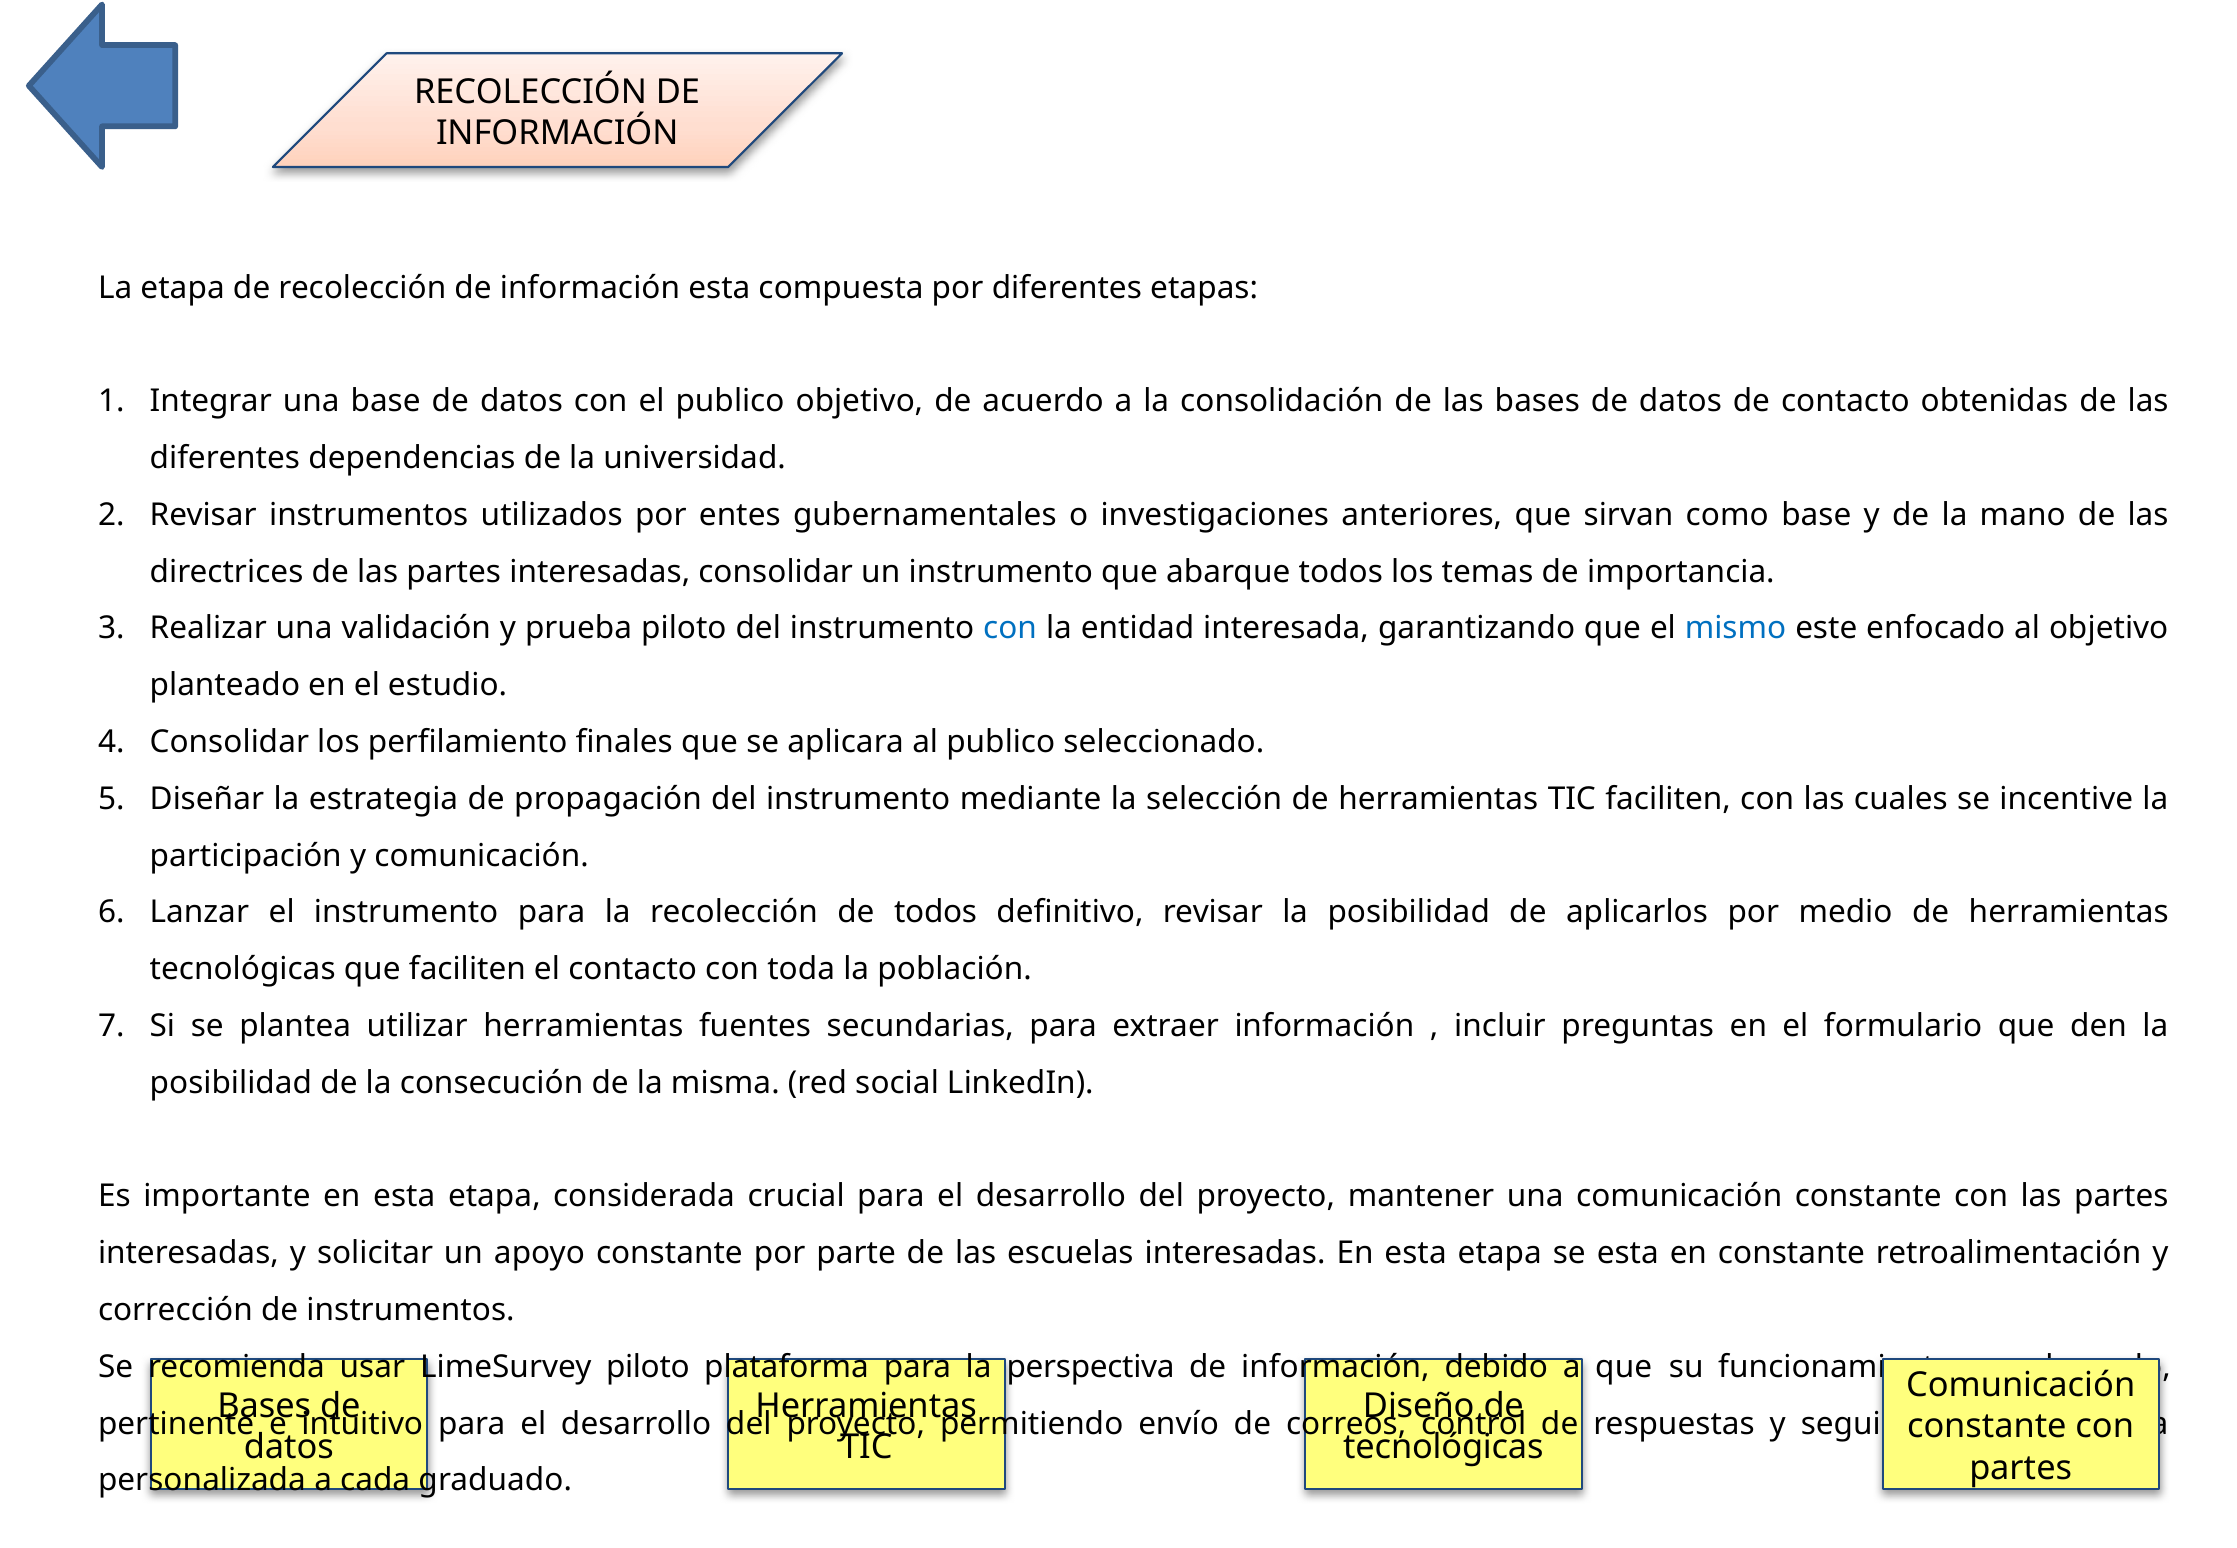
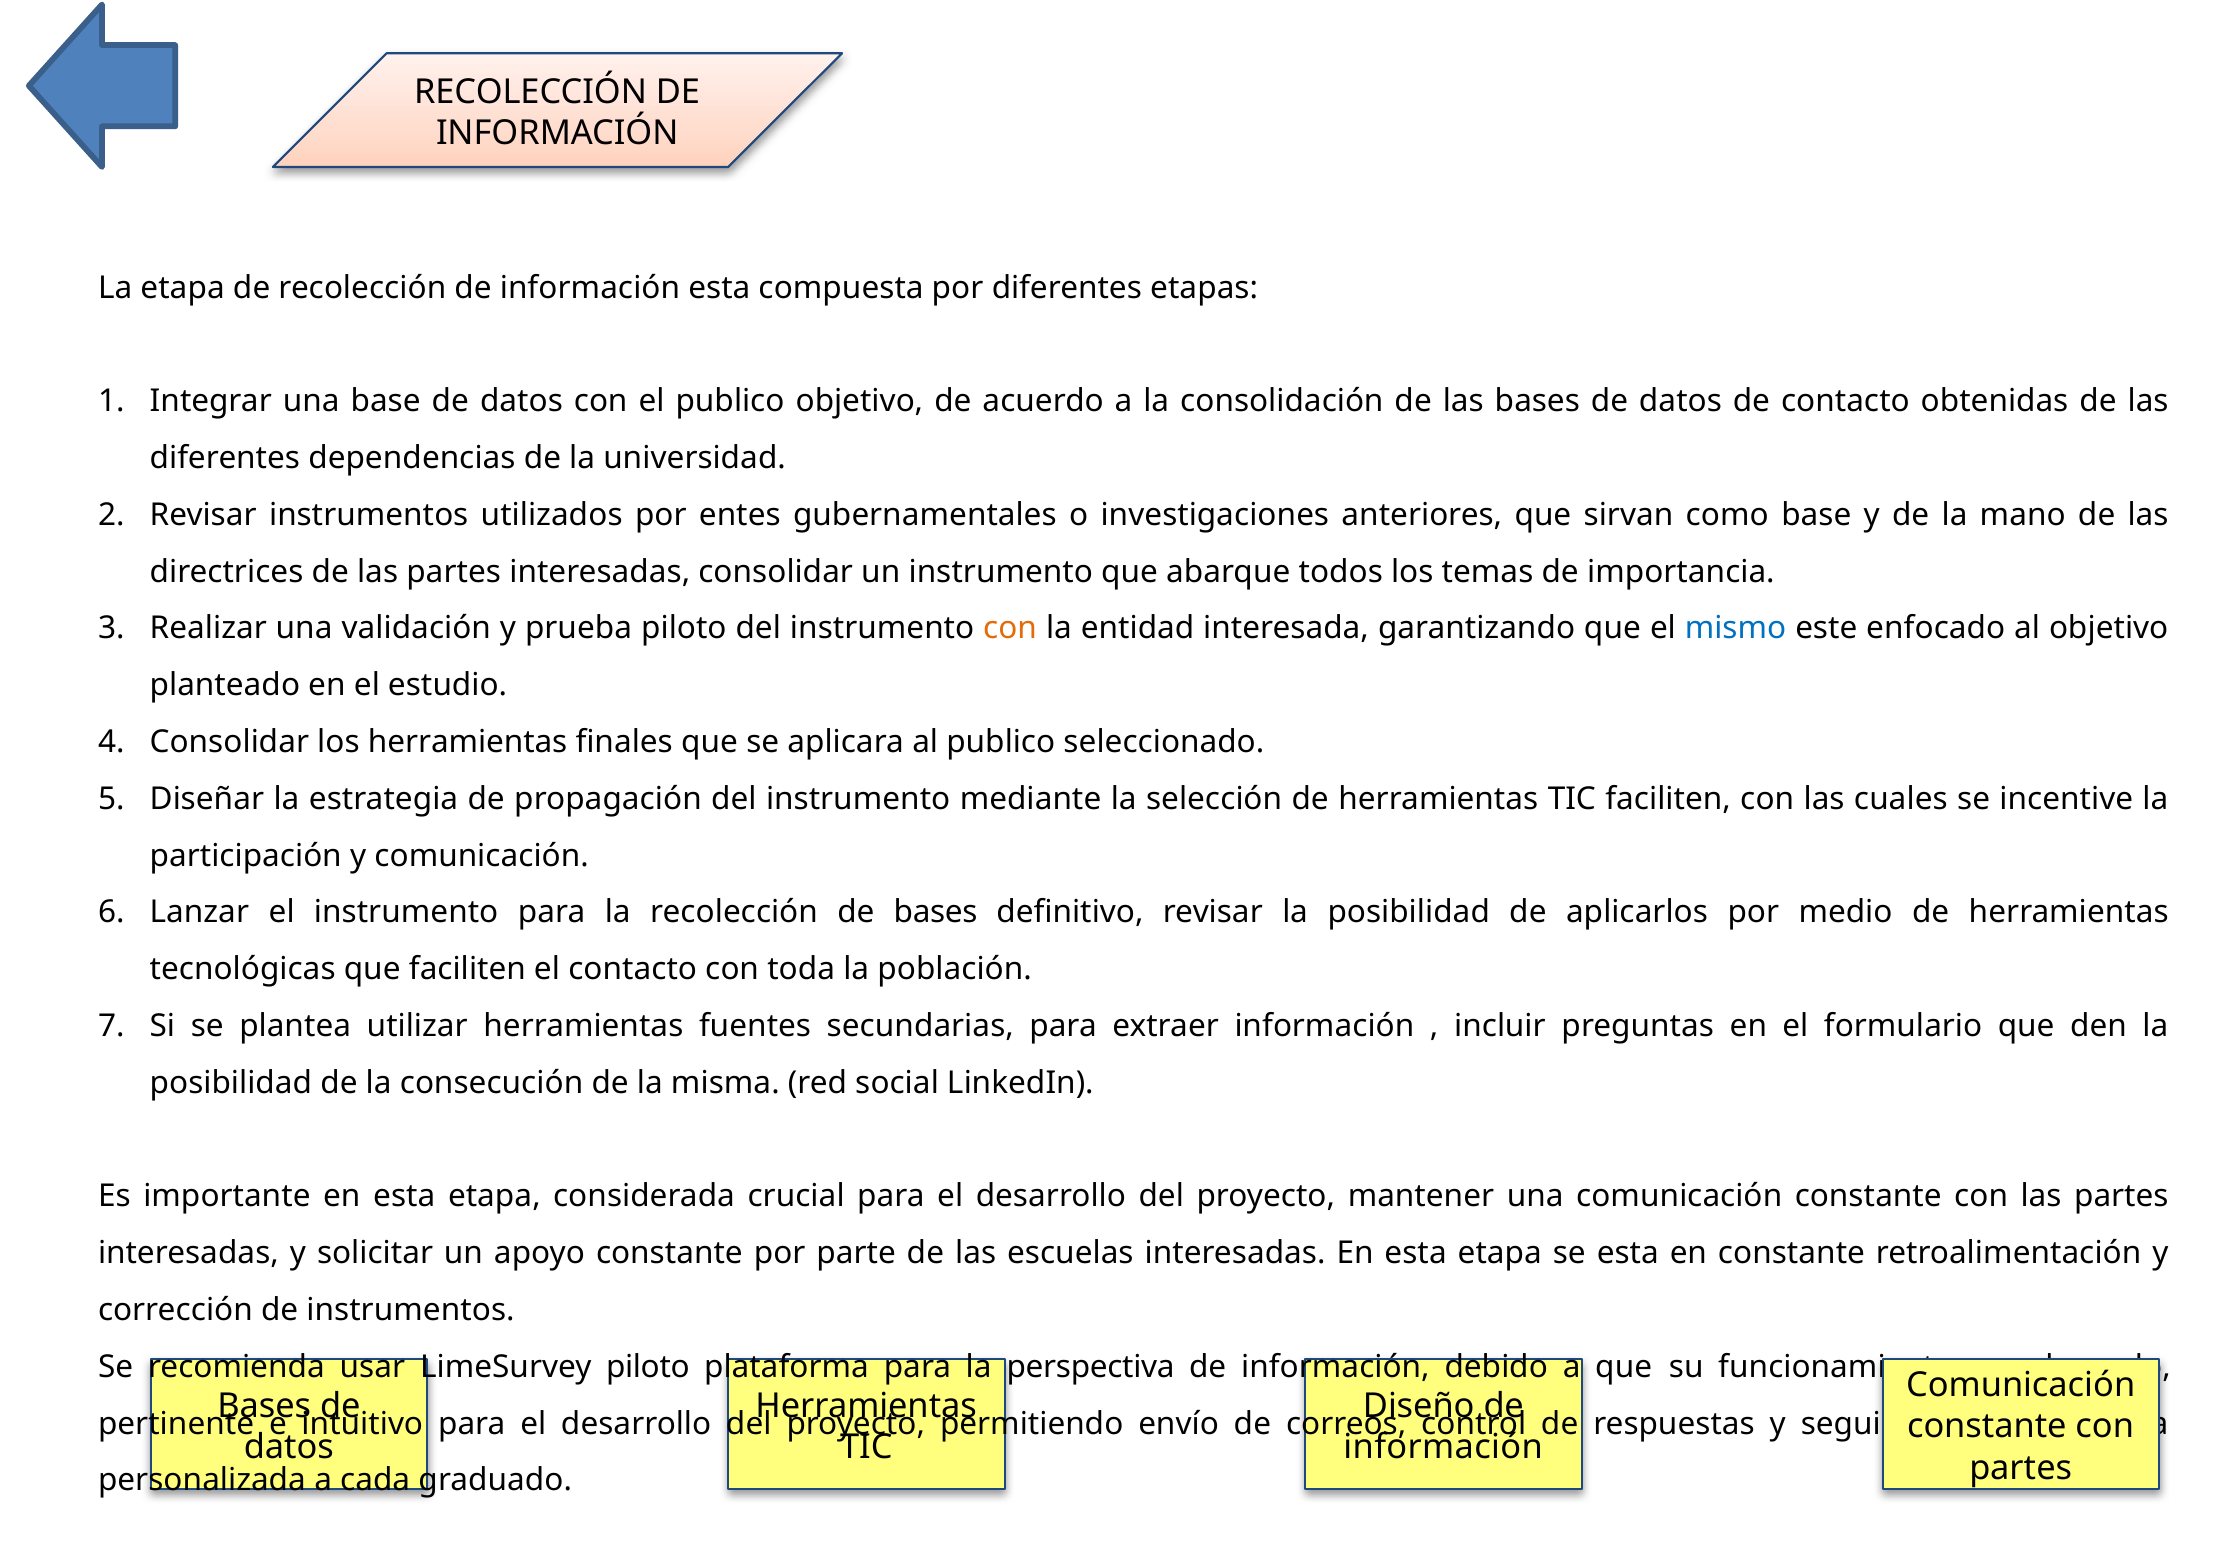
con at (1010, 629) colour: blue -> orange
los perfilamiento: perfilamiento -> herramientas
de todos: todos -> bases
tecnológicas at (1443, 1448): tecnológicas -> información
